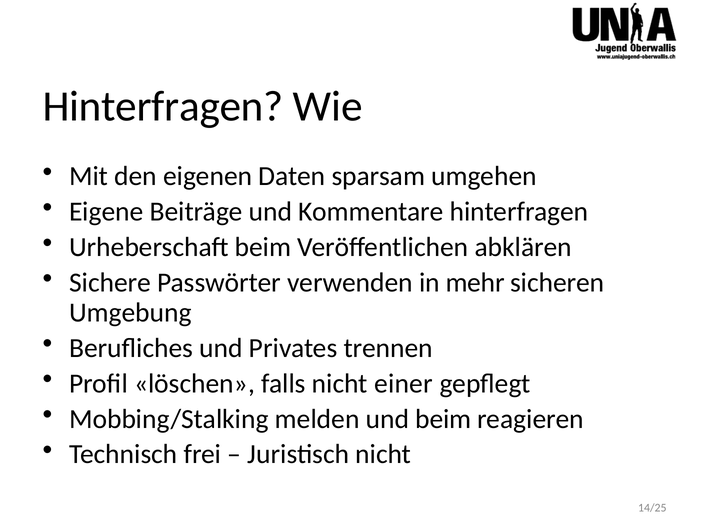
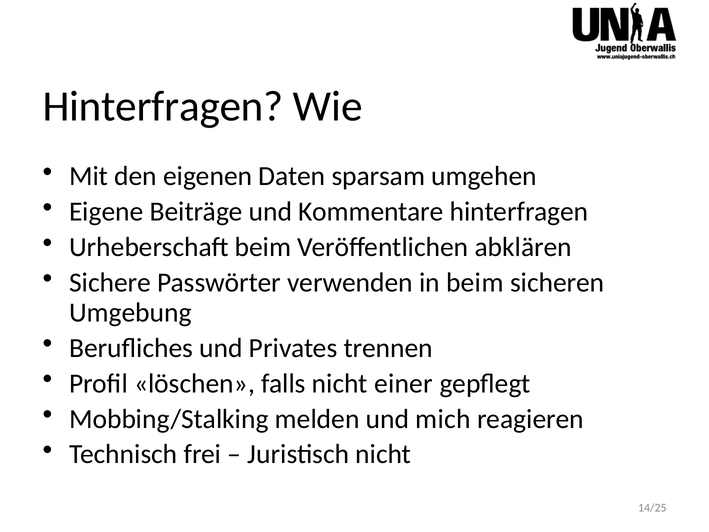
in mehr: mehr -> beim
und beim: beim -> mich
